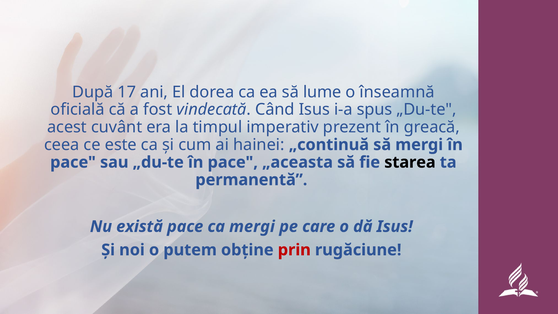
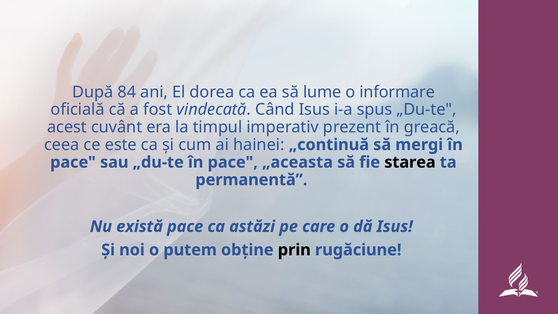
17: 17 -> 84
înseamnă: înseamnă -> informare
ca mergi: mergi -> astăzi
prin colour: red -> black
